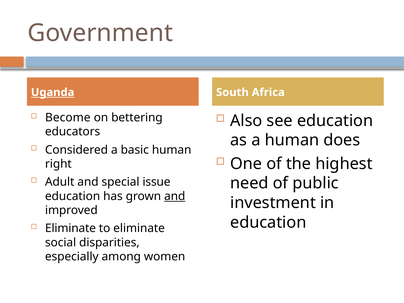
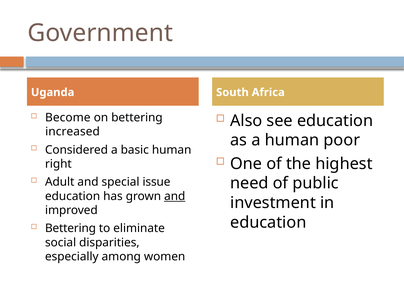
Uganda underline: present -> none
educators: educators -> increased
does: does -> poor
Eliminate at (70, 228): Eliminate -> Bettering
